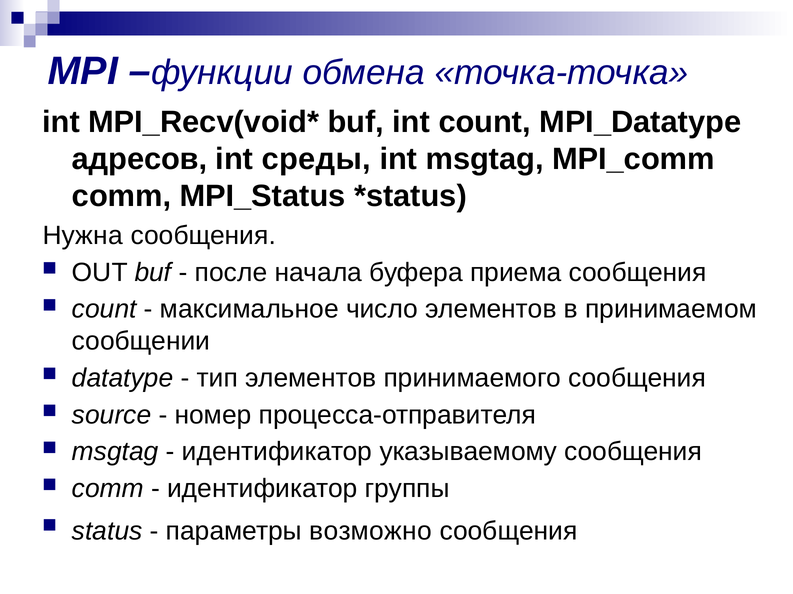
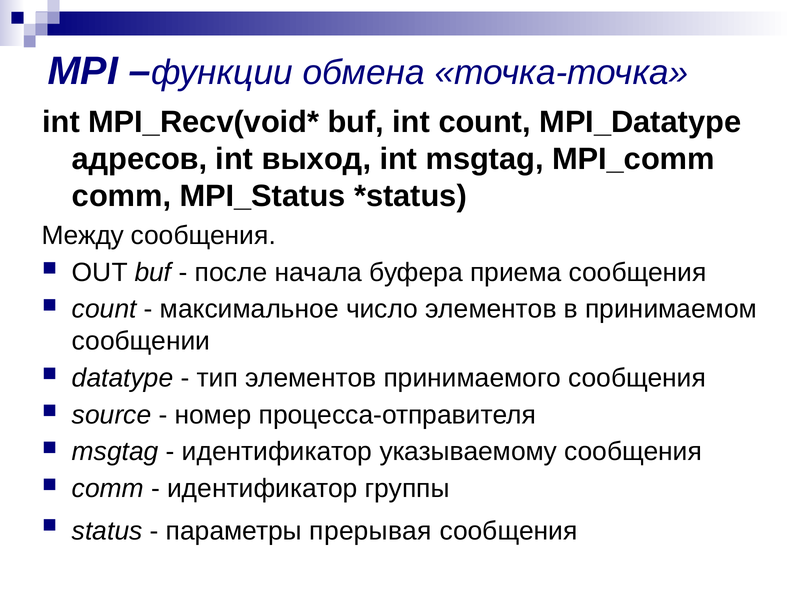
среды: среды -> выход
Нужна: Нужна -> Между
возможно: возможно -> прерывая
